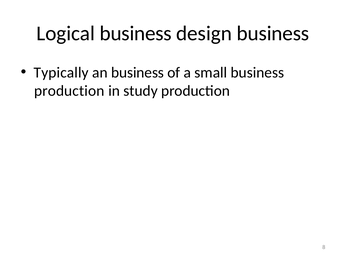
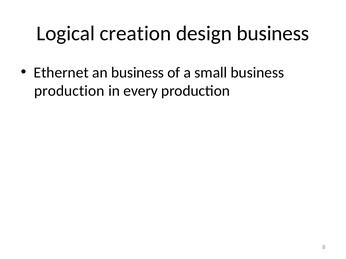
Logical business: business -> creation
Typically: Typically -> Ethernet
study: study -> every
